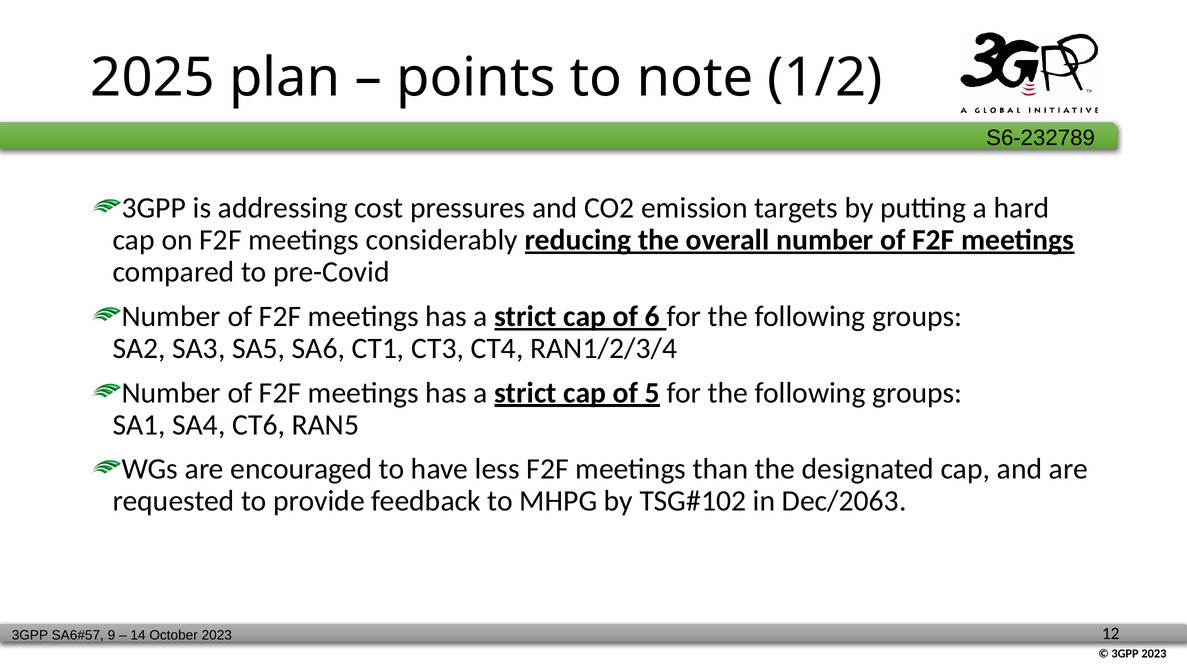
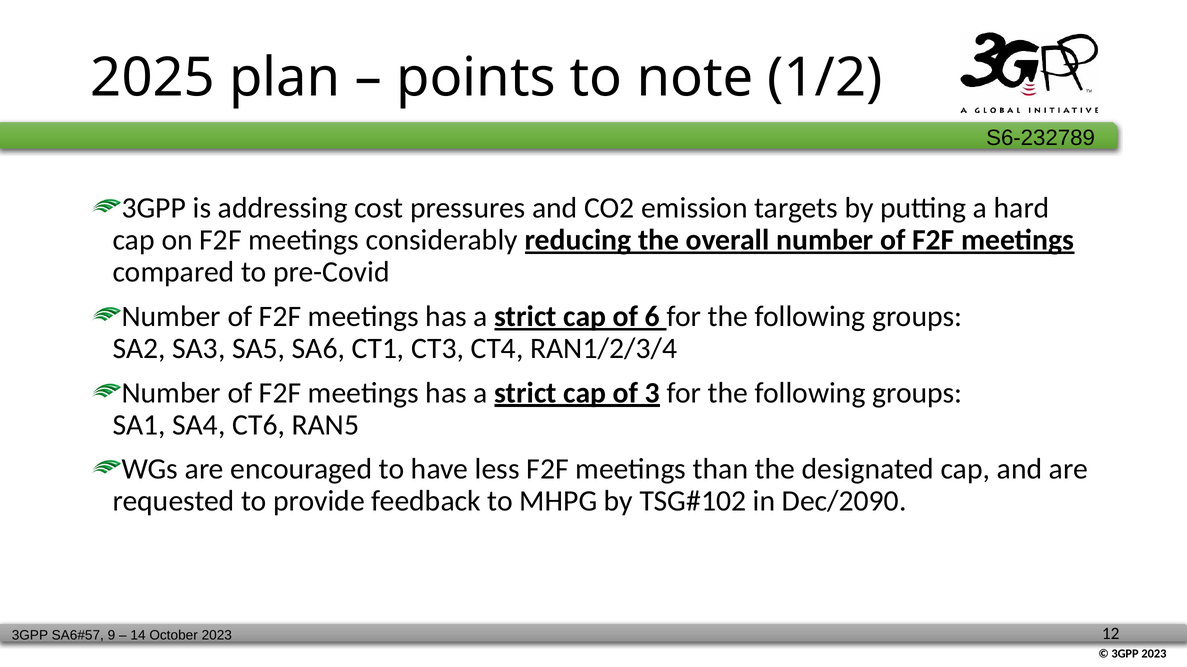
5: 5 -> 3
Dec/2063: Dec/2063 -> Dec/2090
